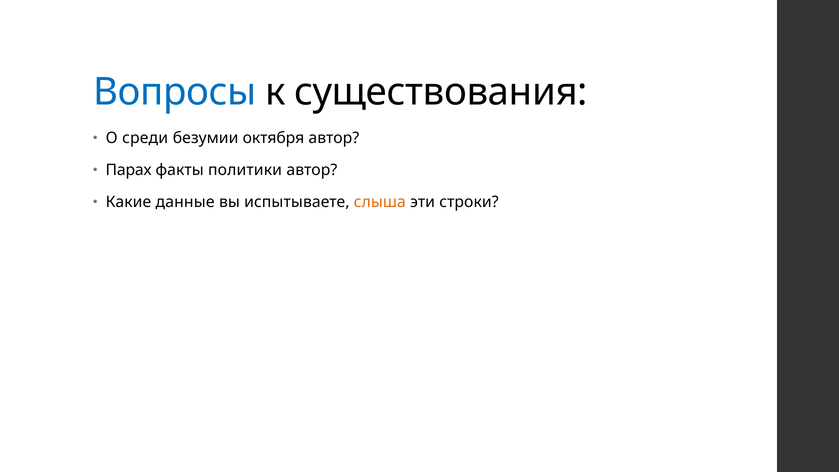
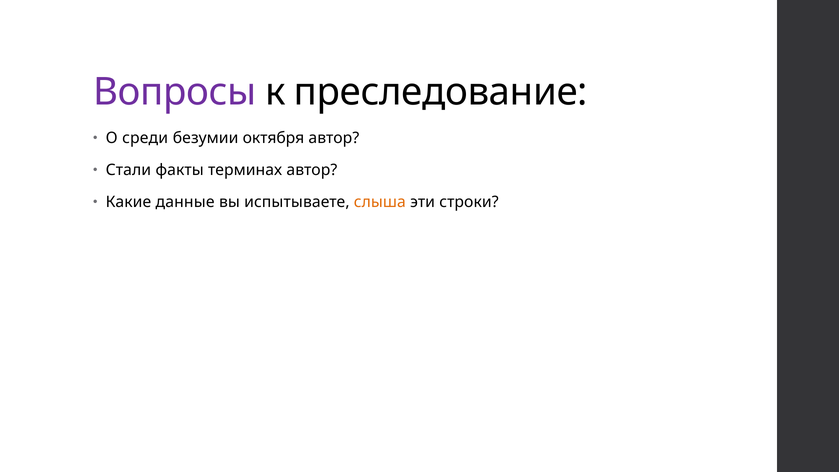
Вопросы colour: blue -> purple
существования: существования -> преследование
Парах: Парах -> Стали
политики: политики -> терминах
